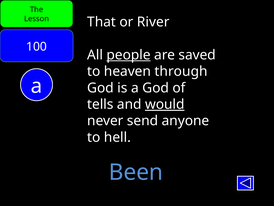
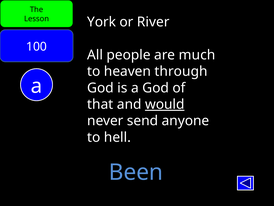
That: That -> York
people underline: present -> none
saved: saved -> much
tells: tells -> that
